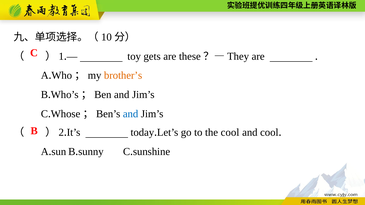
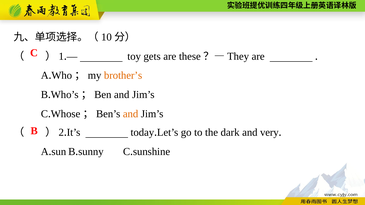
and at (131, 114) colour: blue -> orange
the cool: cool -> dark
and cool: cool -> very
